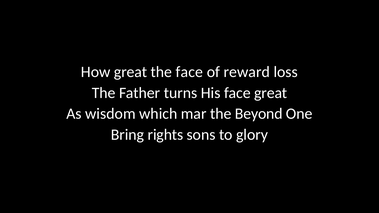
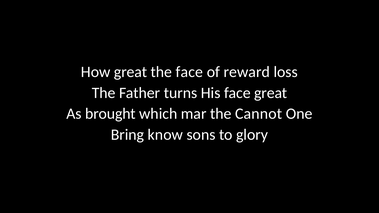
wisdom: wisdom -> brought
Beyond: Beyond -> Cannot
rights: rights -> know
